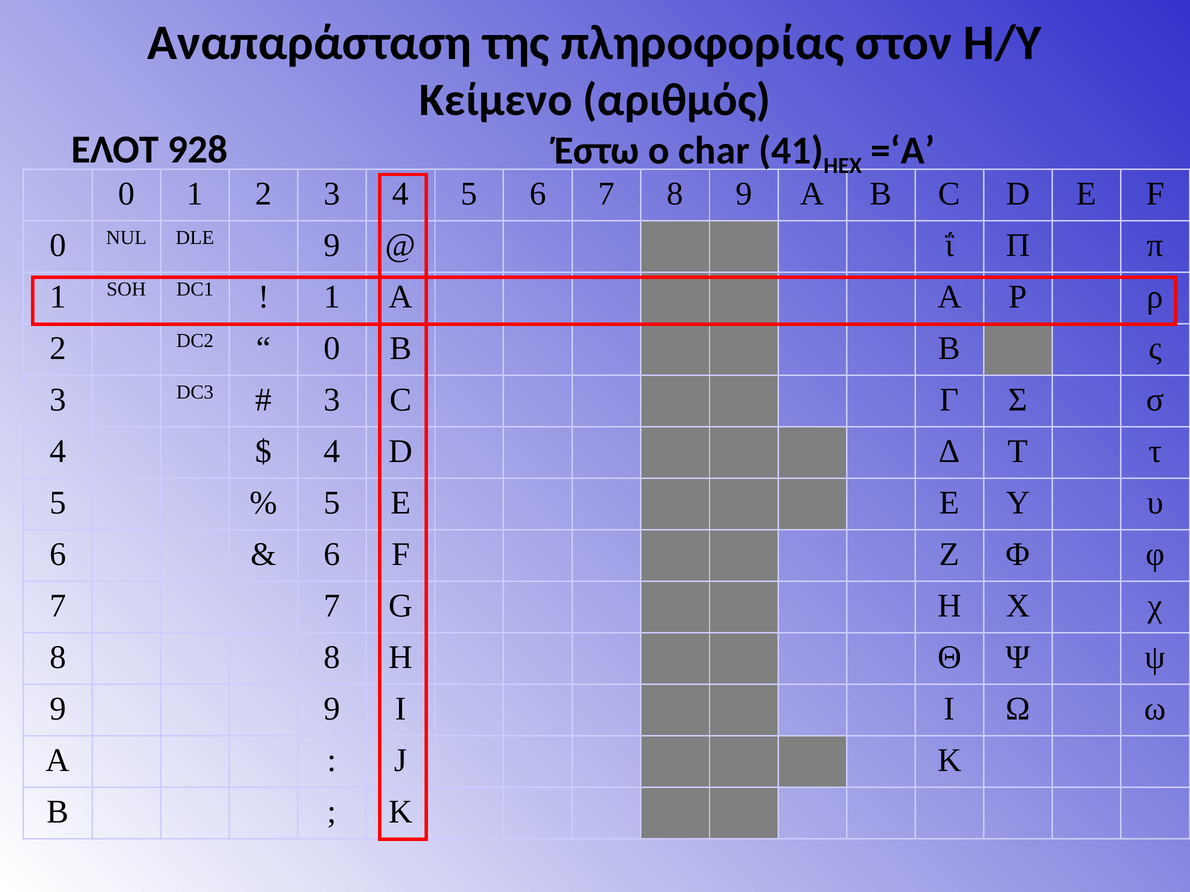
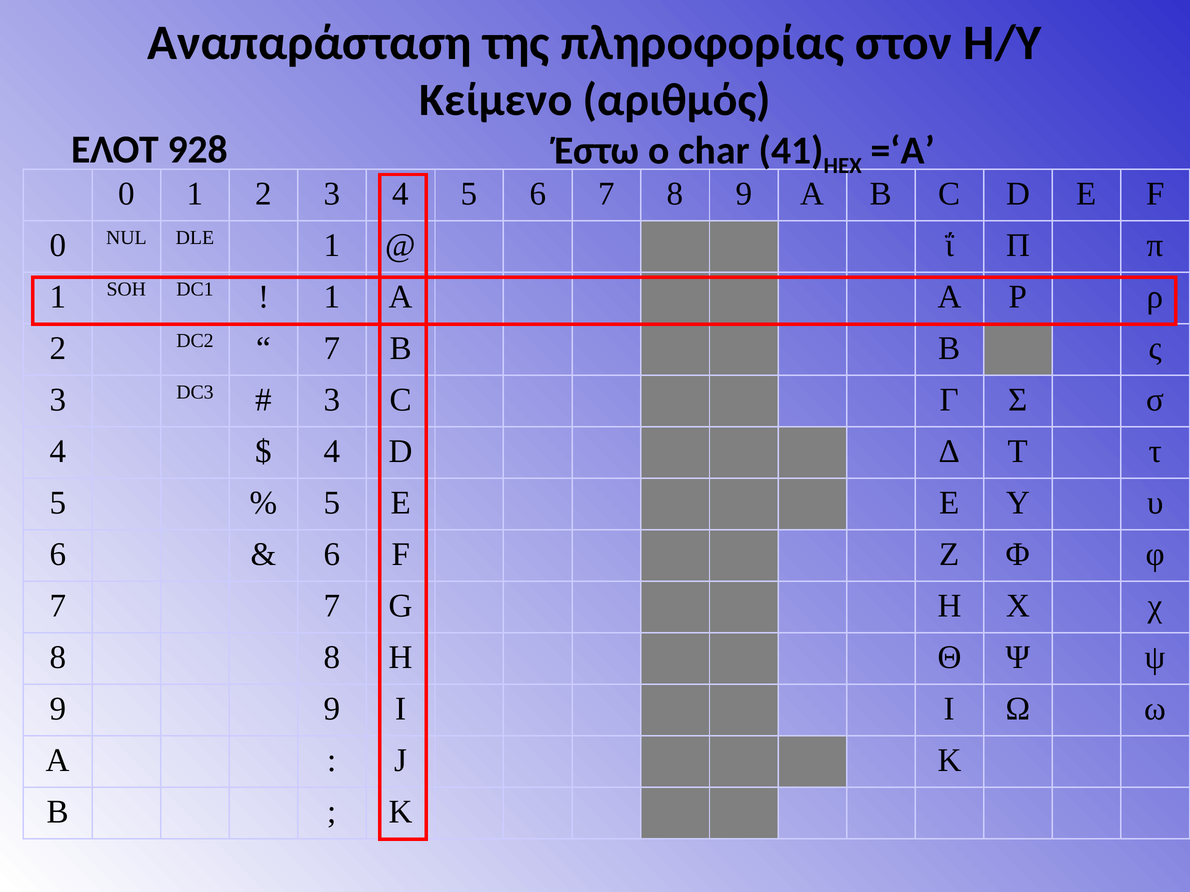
DLE 9: 9 -> 1
0 at (332, 349): 0 -> 7
